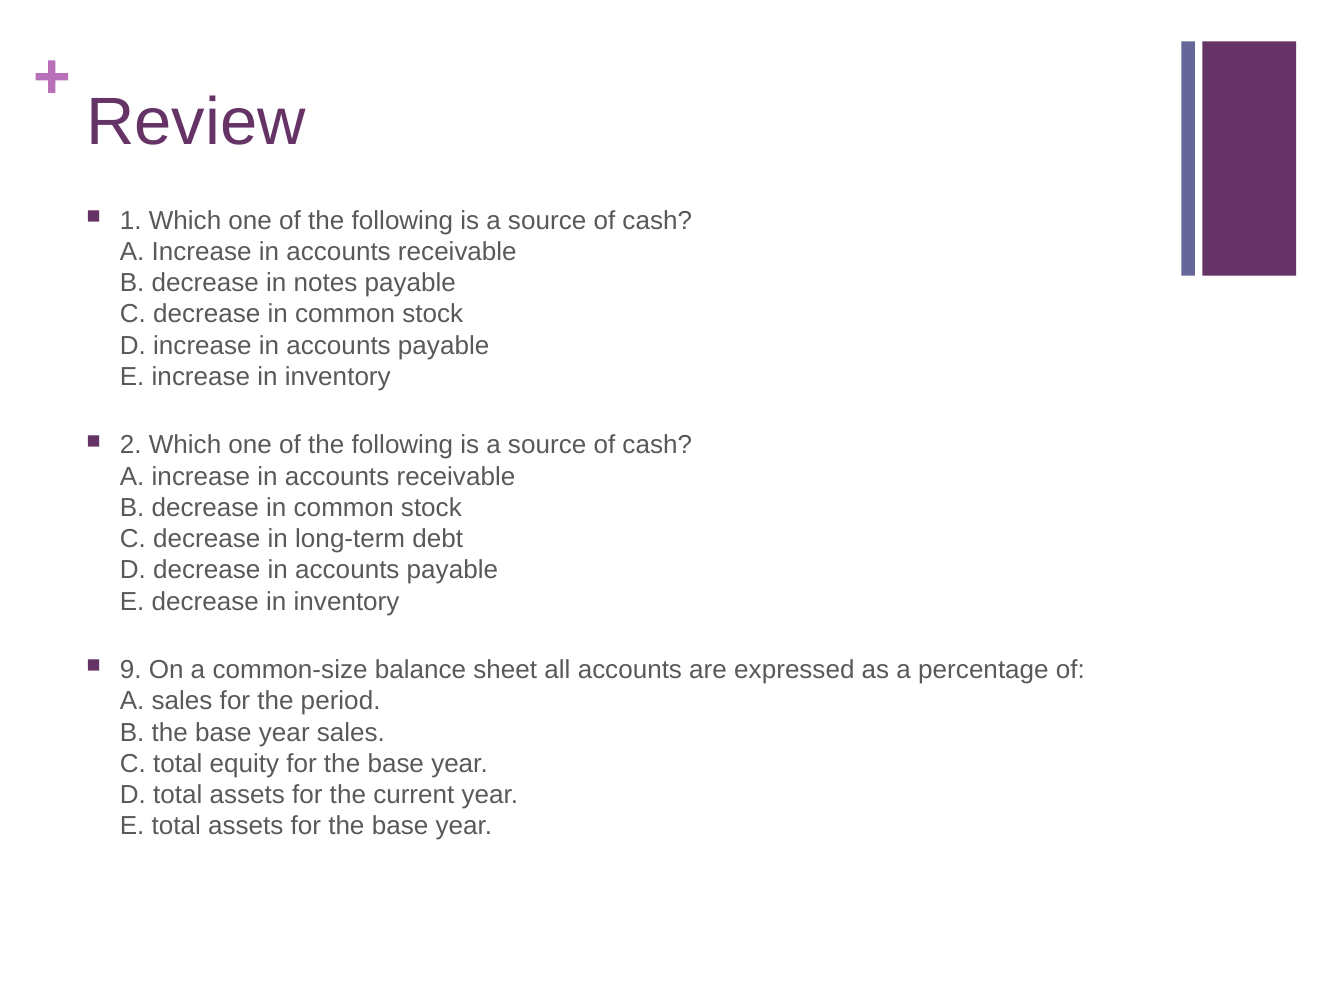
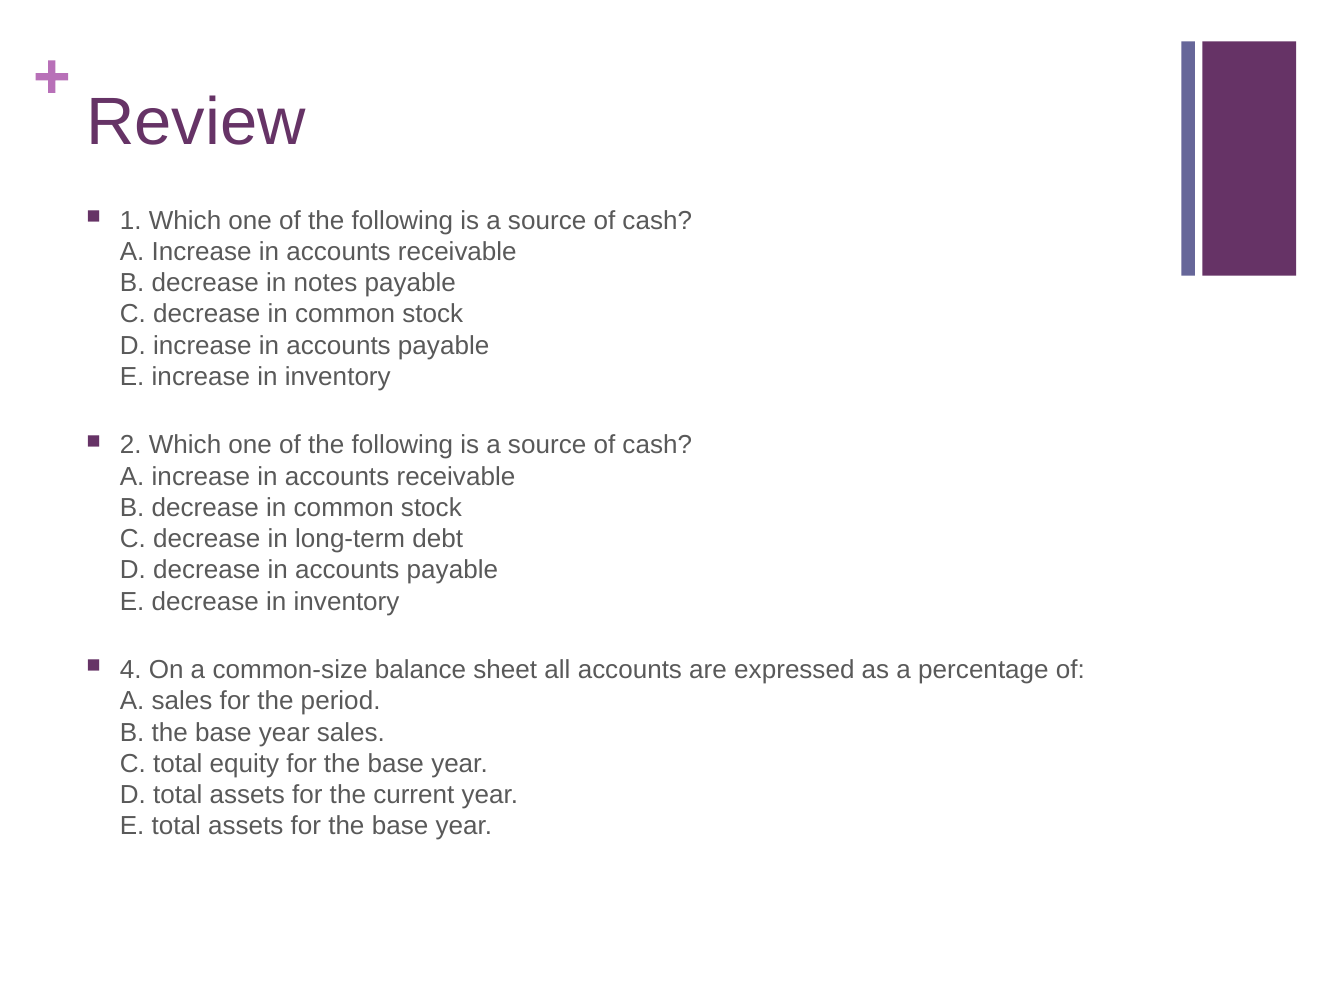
9: 9 -> 4
